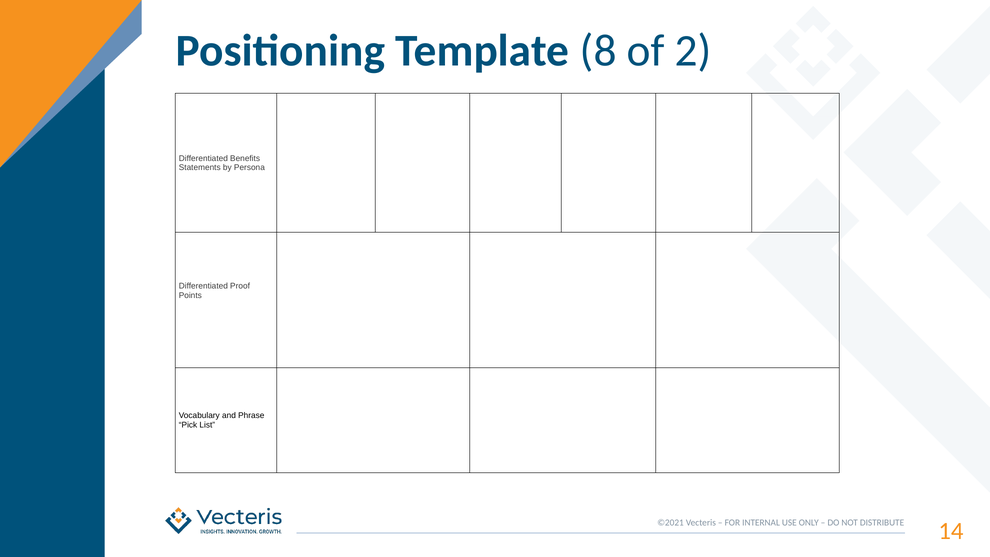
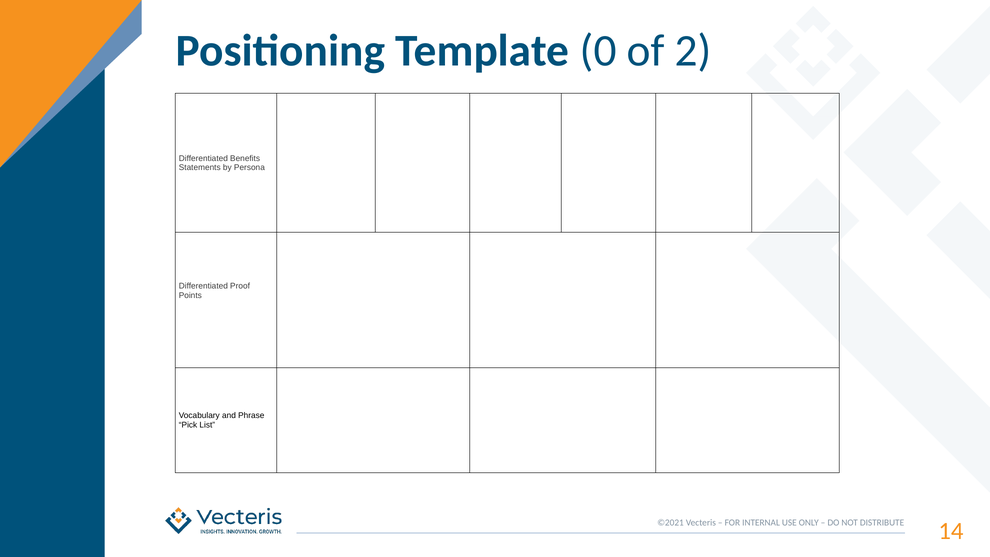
8: 8 -> 0
